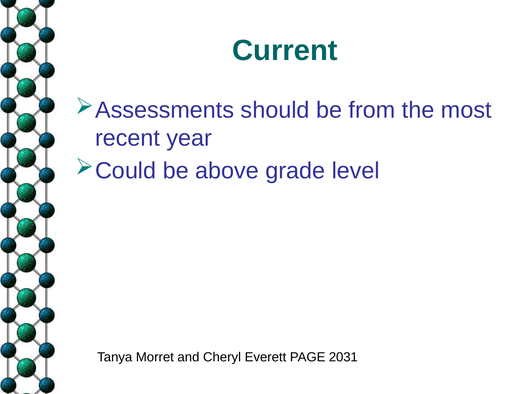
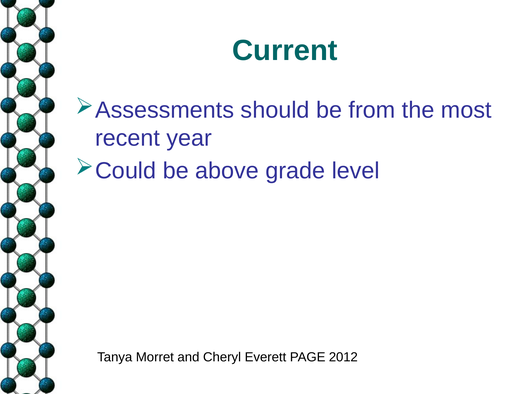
2031: 2031 -> 2012
